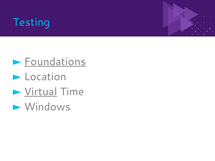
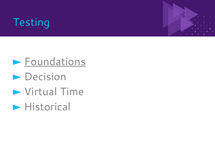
Location: Location -> Decision
Virtual underline: present -> none
Windows: Windows -> Historical
